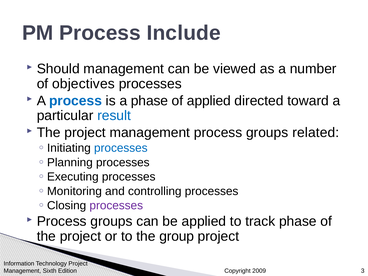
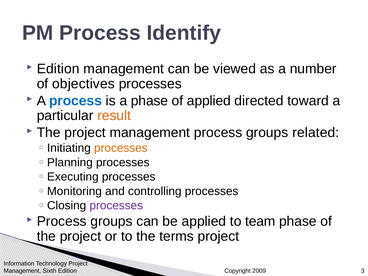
Include: Include -> Identify
Should at (58, 69): Should -> Edition
result colour: blue -> orange
processes at (121, 148) colour: blue -> orange
track: track -> team
group: group -> terms
